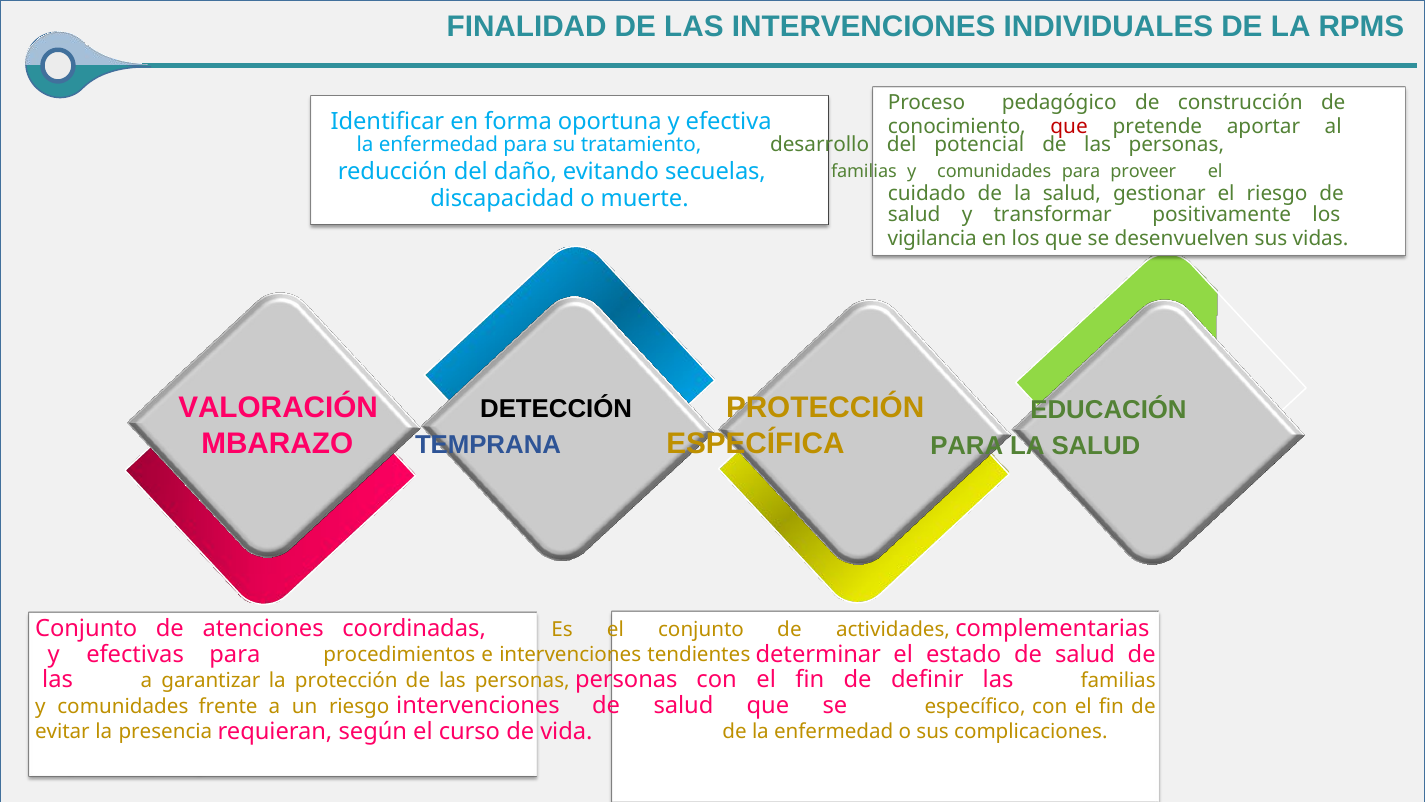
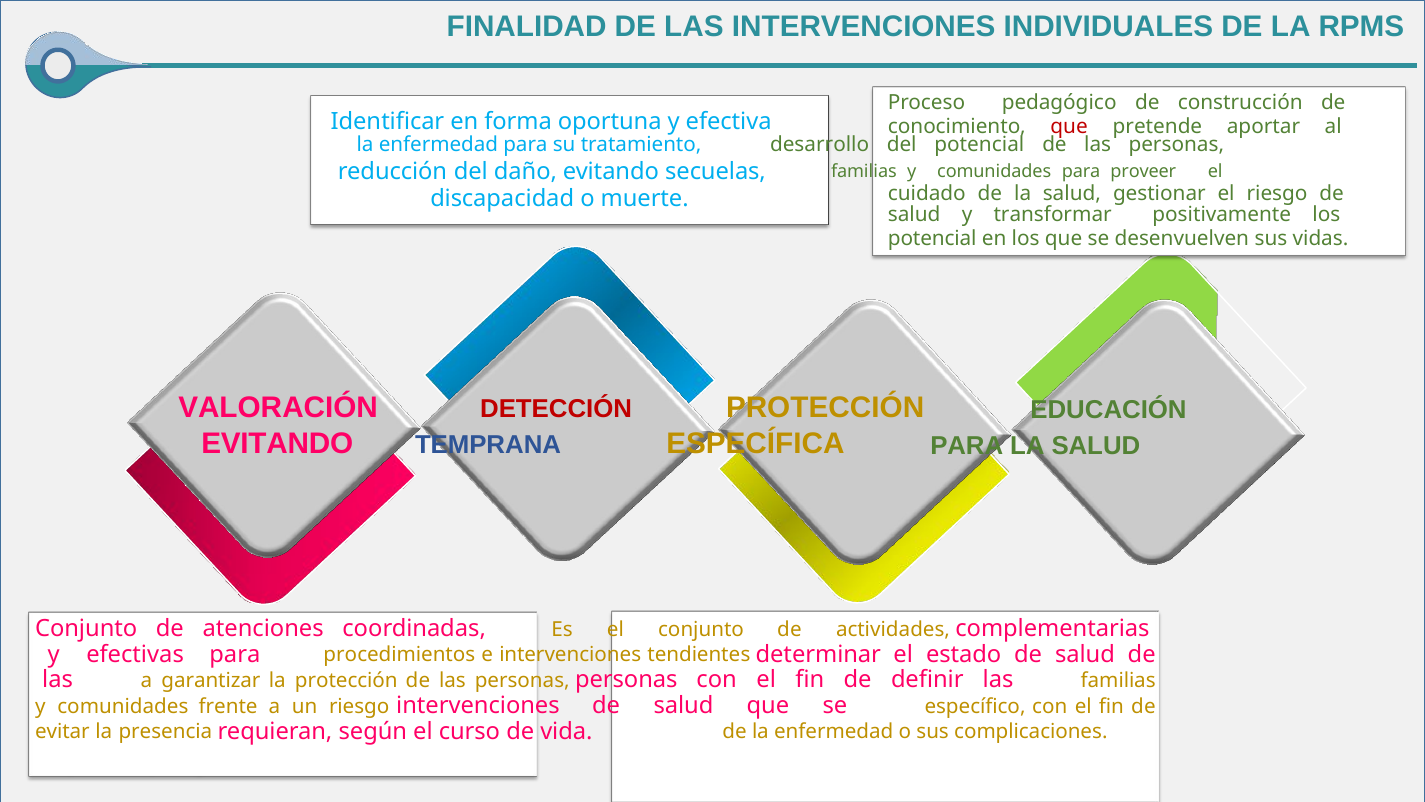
vigilancia at (932, 238): vigilancia -> potencial
DETECCIÓN colour: black -> red
MBARAZO at (277, 444): MBARAZO -> EVITANDO
